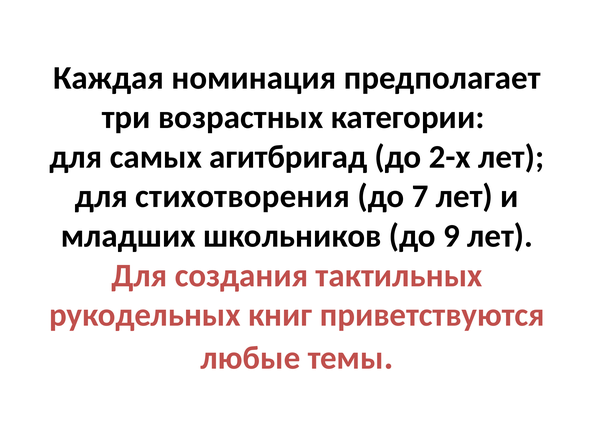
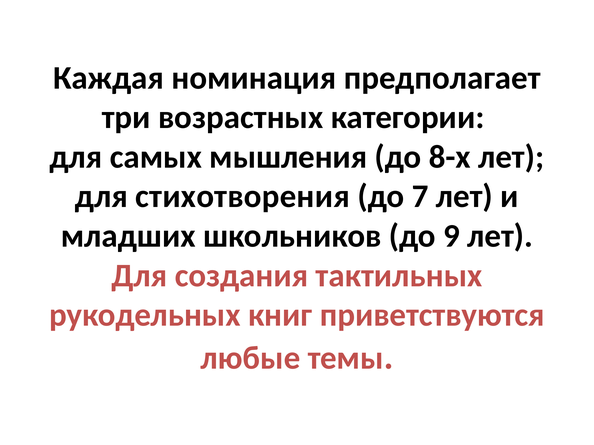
агитбригад: агитбригад -> мышления
2-х: 2-х -> 8-х
